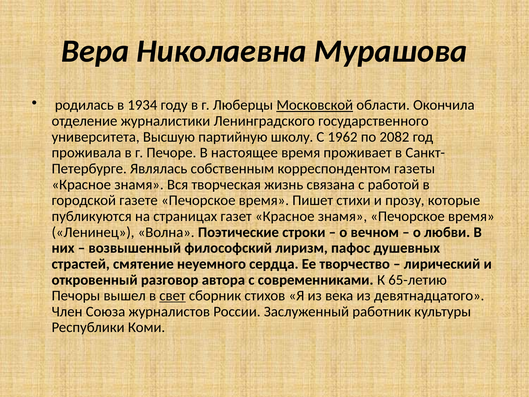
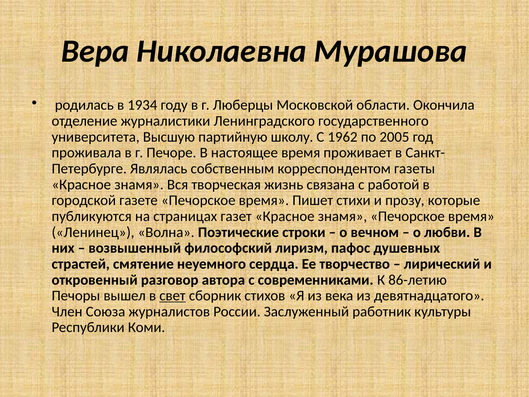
Московской underline: present -> none
2082: 2082 -> 2005
65-летию: 65-летию -> 86-летию
